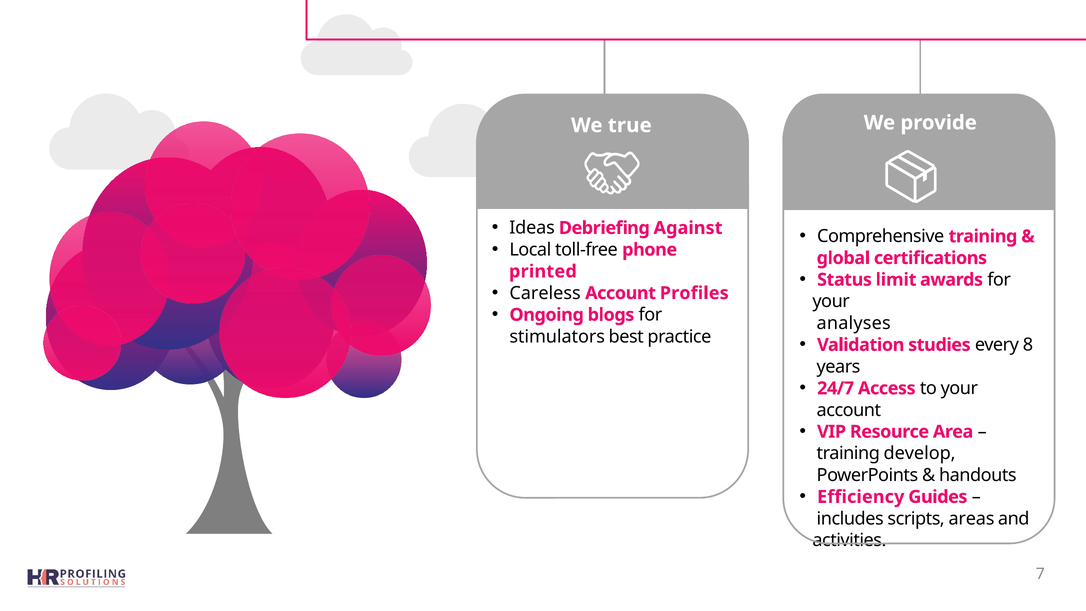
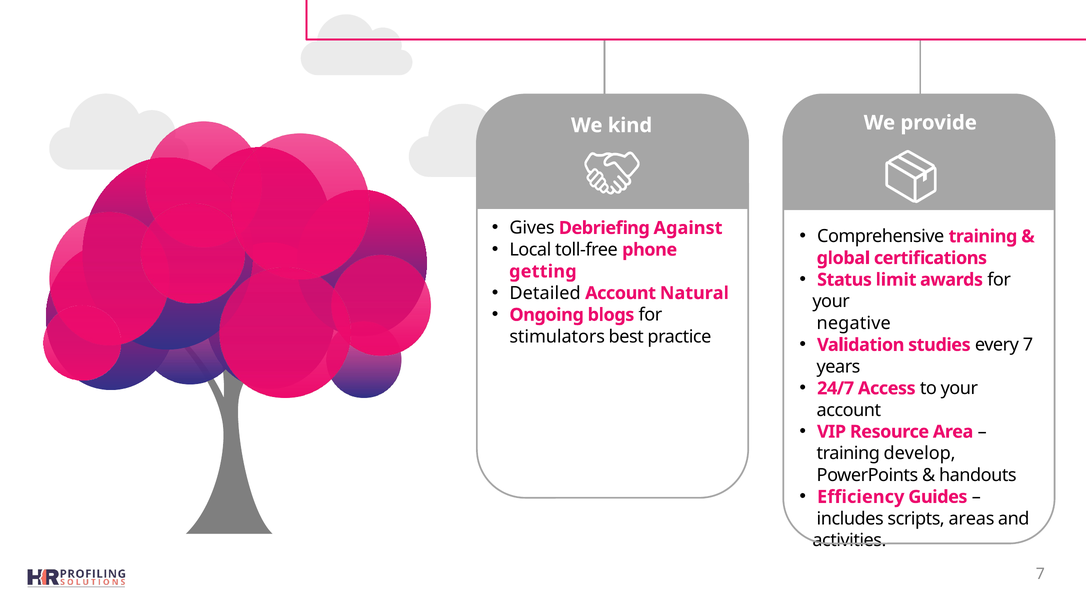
true: true -> kind
Ideas: Ideas -> Gives
printed: printed -> getting
Careless: Careless -> Detailed
Profiles: Profiles -> Natural
analyses: analyses -> negative
every 8: 8 -> 7
